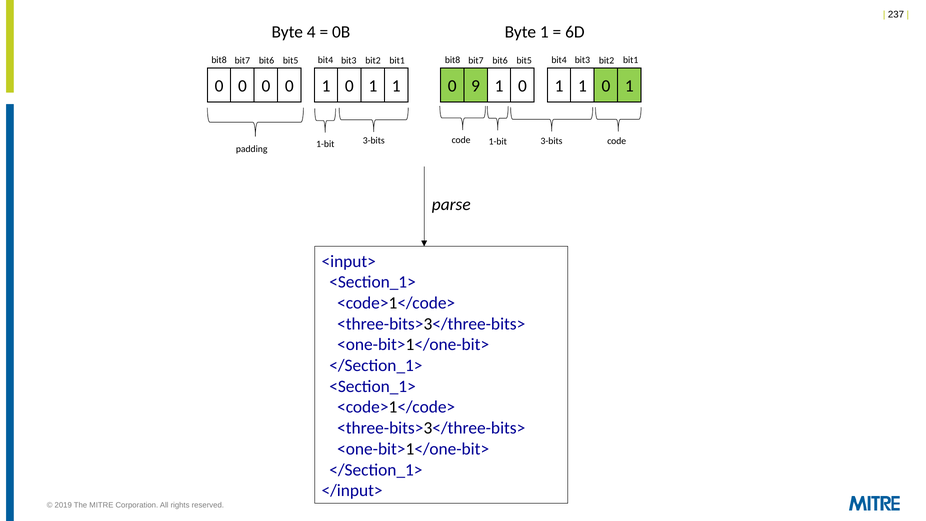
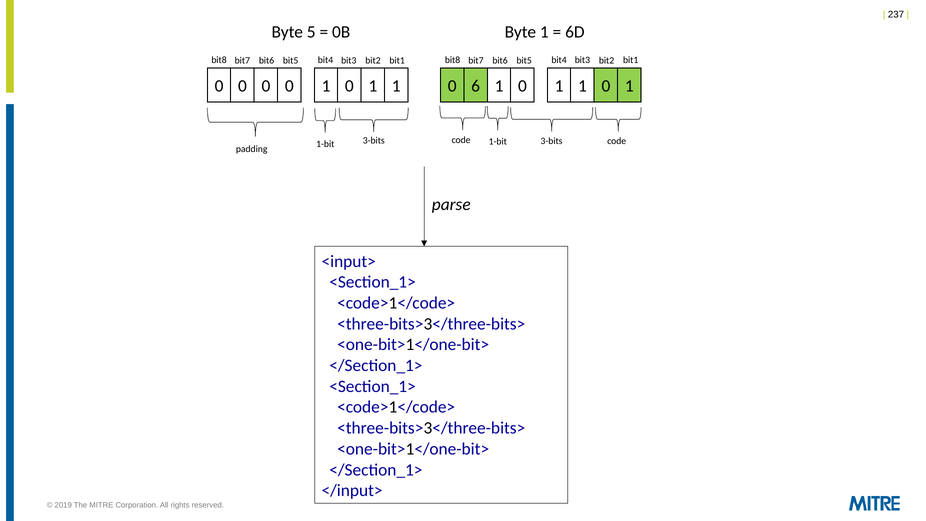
4: 4 -> 5
9: 9 -> 6
